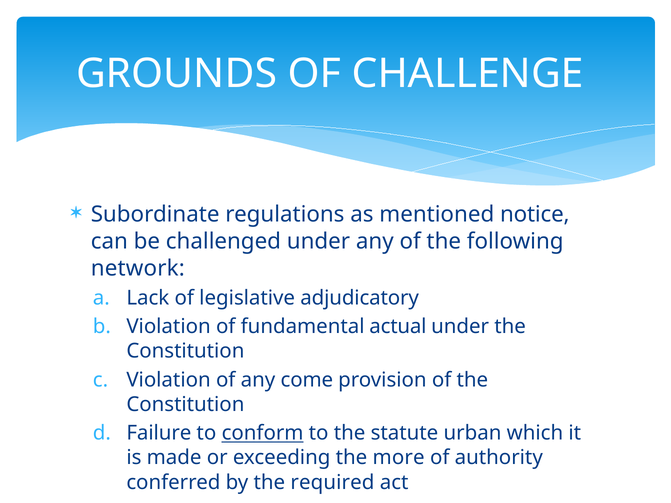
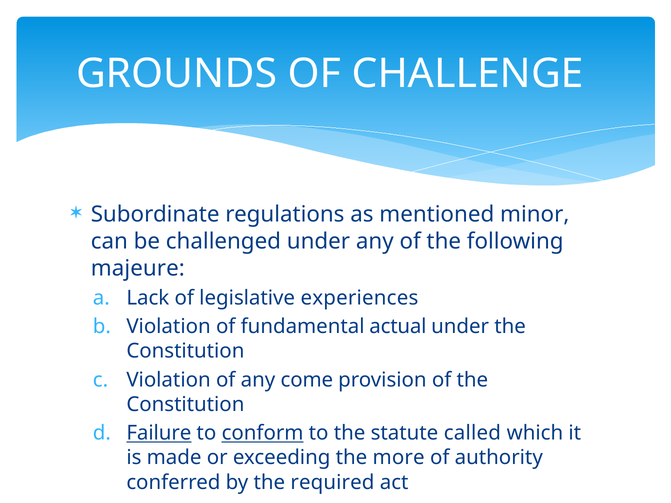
notice: notice -> minor
network: network -> majeure
adjudicatory: adjudicatory -> experiences
Failure underline: none -> present
urban: urban -> called
